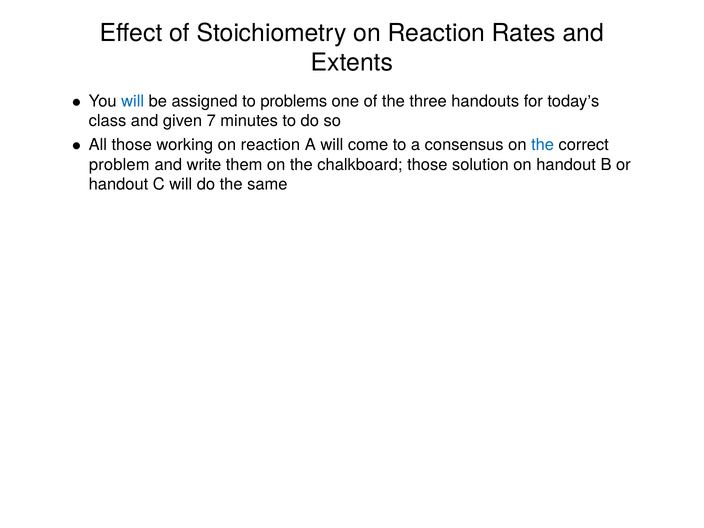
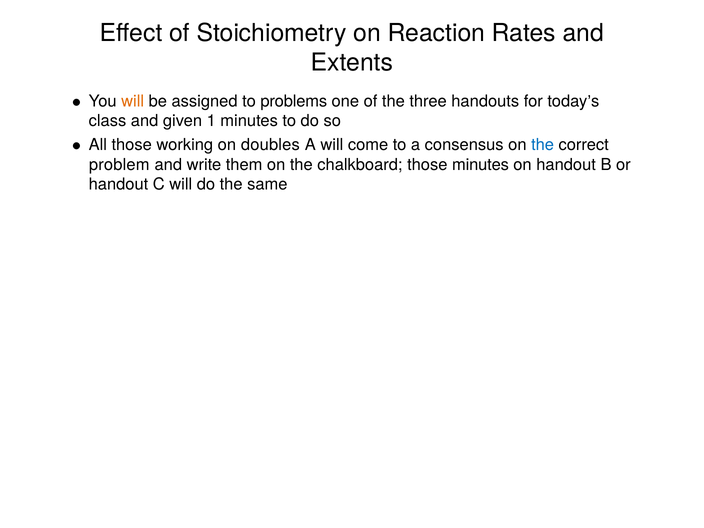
will at (133, 101) colour: blue -> orange
7: 7 -> 1
working on reaction: reaction -> doubles
those solution: solution -> minutes
